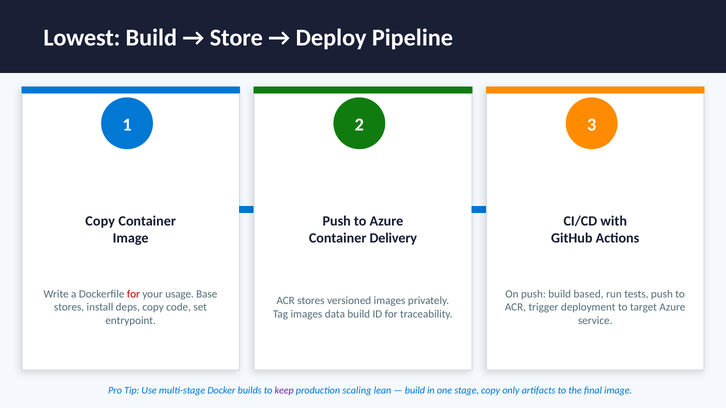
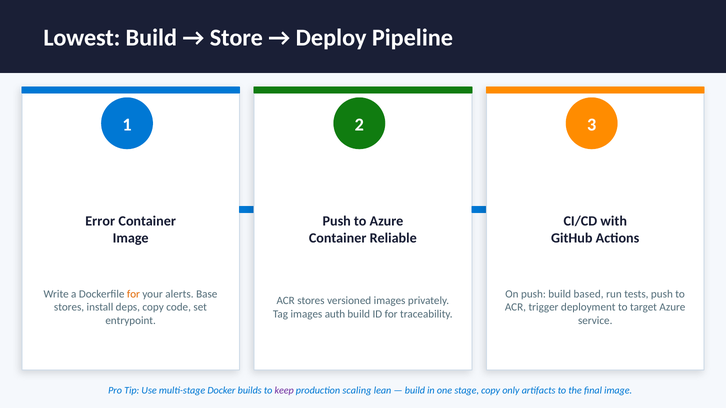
Copy at (100, 221): Copy -> Error
Delivery: Delivery -> Reliable
for at (133, 294) colour: red -> orange
usage: usage -> alerts
data: data -> auth
